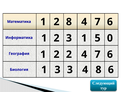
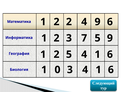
2 8: 8 -> 2
7 at (98, 22): 7 -> 9
3 1: 1 -> 7
5 0: 0 -> 9
2 2: 2 -> 5
7 at (98, 54): 7 -> 1
1 3: 3 -> 0
3 4 8: 8 -> 1
